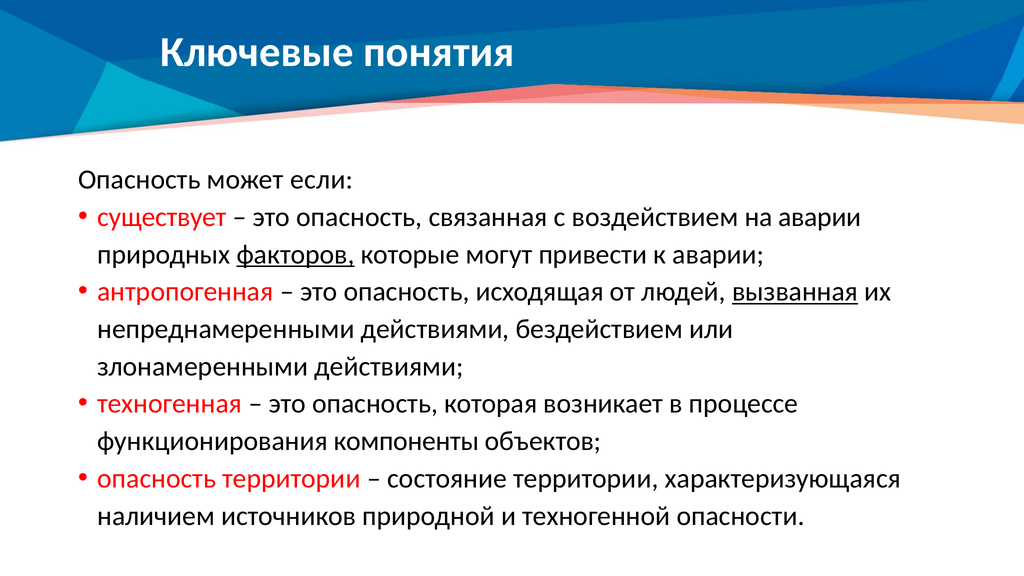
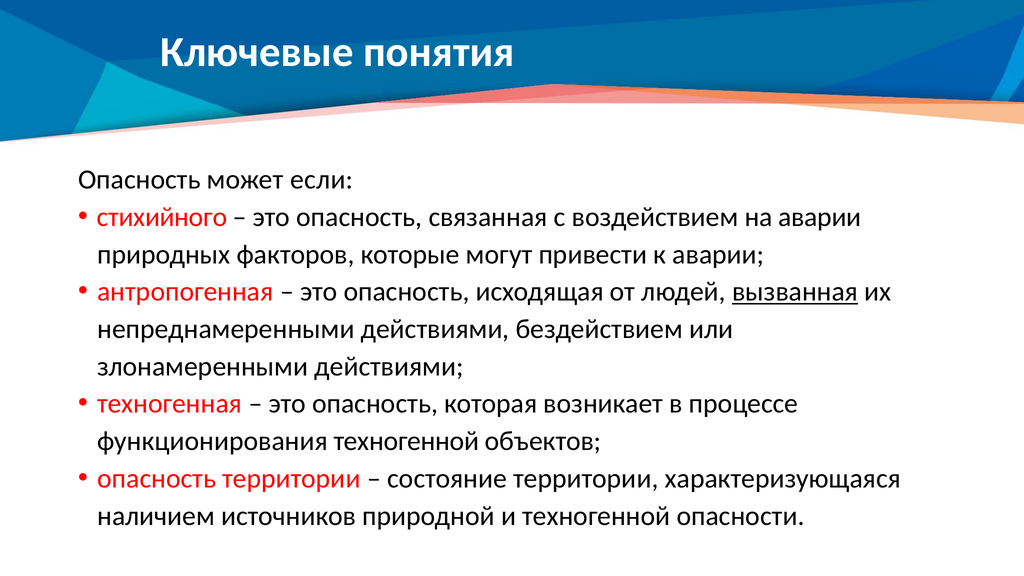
существует: существует -> стихийного
факторов underline: present -> none
функционирования компоненты: компоненты -> техногенной
